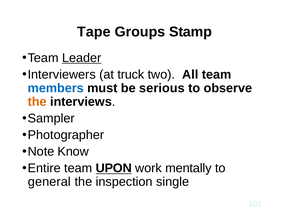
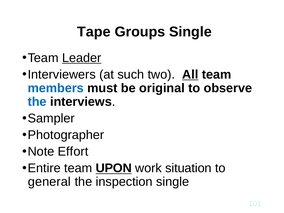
Groups Stamp: Stamp -> Single
truck: truck -> such
All underline: none -> present
serious: serious -> original
the at (37, 102) colour: orange -> blue
Know: Know -> Effort
mentally: mentally -> situation
